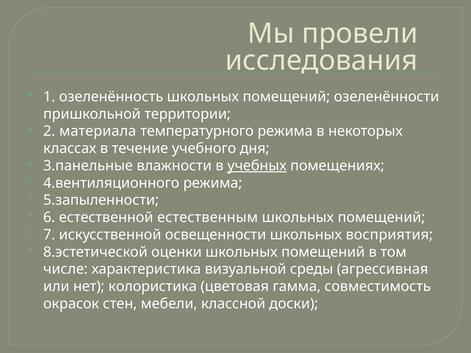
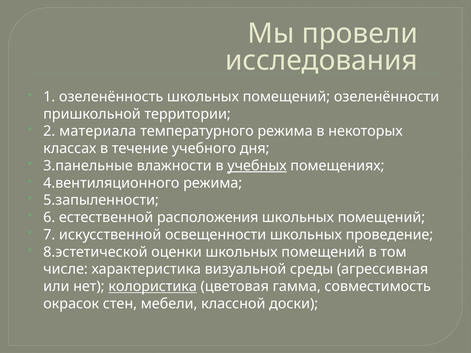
естественным: естественным -> расположения
восприятия: восприятия -> проведение
колористика underline: none -> present
